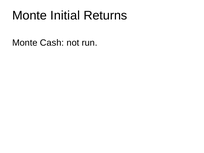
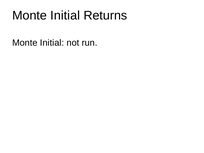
Cash at (52, 43): Cash -> Initial
